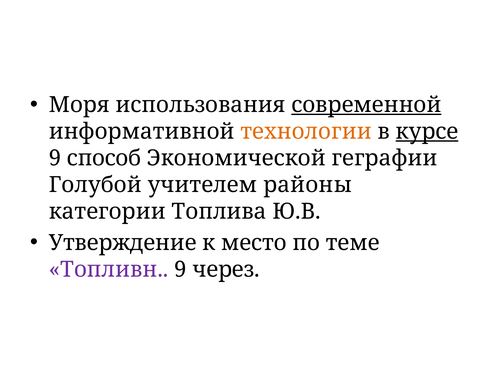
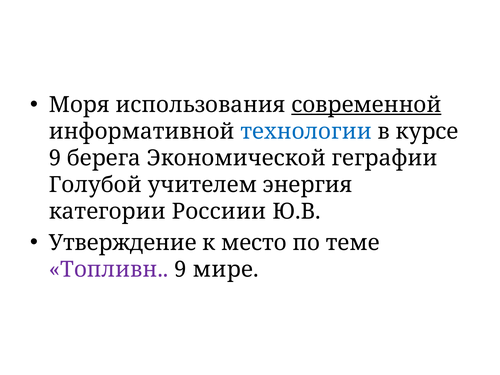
технологии colour: orange -> blue
курсе underline: present -> none
способ: способ -> берега
районы: районы -> энергия
Топлива: Топлива -> Россиии
через: через -> мире
